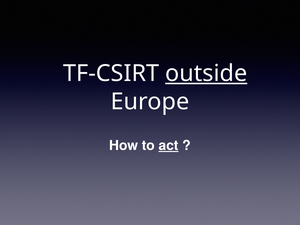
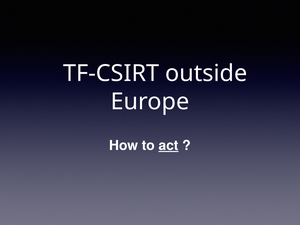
outside underline: present -> none
